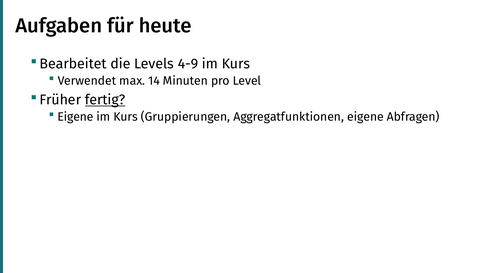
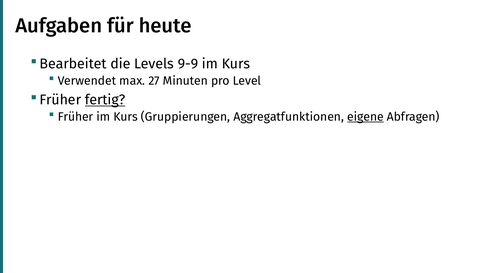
4-9: 4-9 -> 9-9
14: 14 -> 27
Eigene at (76, 117): Eigene -> Früher
eigene at (365, 117) underline: none -> present
